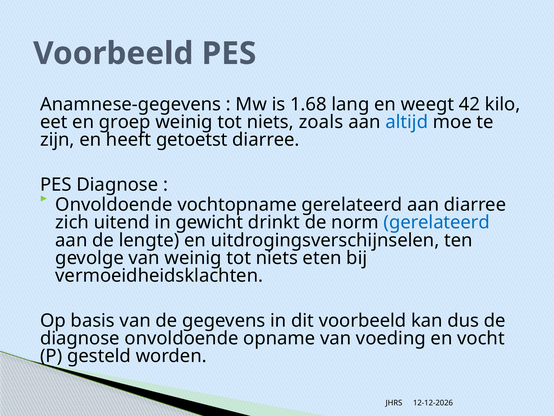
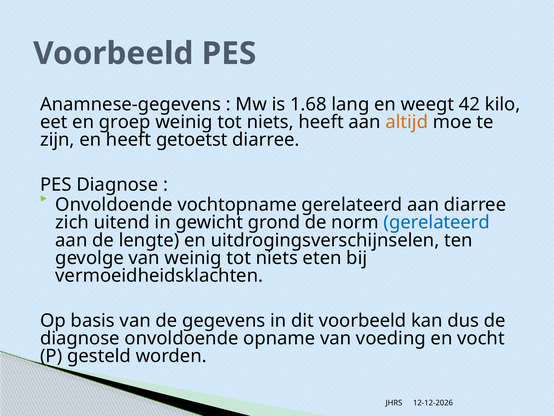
niets zoals: zoals -> heeft
altijd colour: blue -> orange
drinkt: drinkt -> grond
